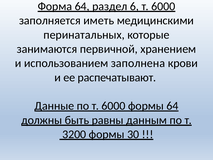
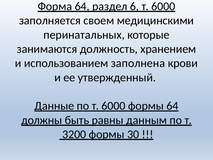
иметь: иметь -> своем
первичной: первичной -> должность
распечатывают: распечатывают -> утвержденный
